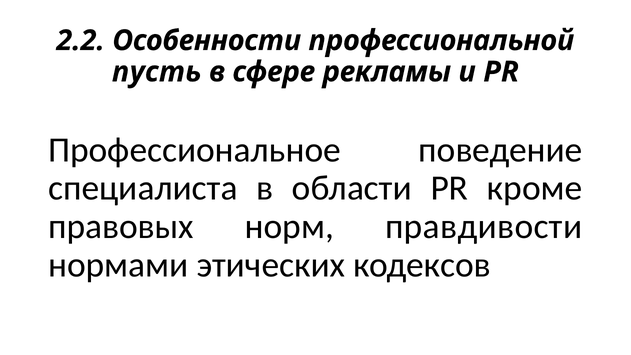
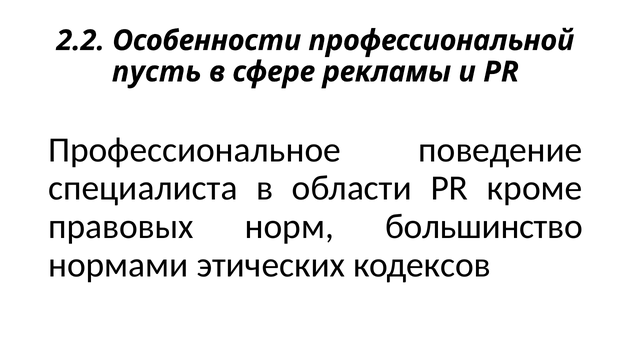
правдивости: правдивости -> большинство
